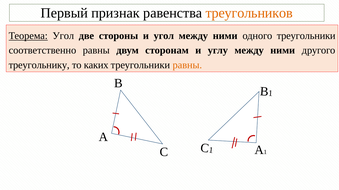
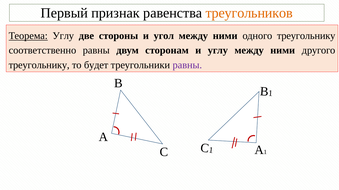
Теорема Угол: Угол -> Углу
одного треугольники: треугольники -> треугольнику
каких: каких -> будет
равны at (187, 65) colour: orange -> purple
